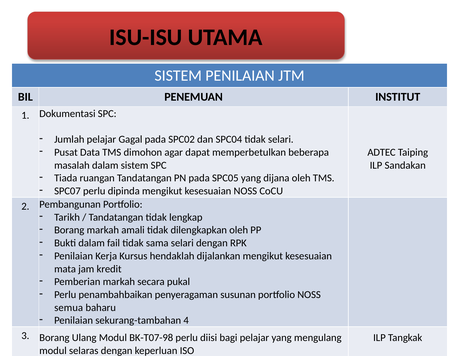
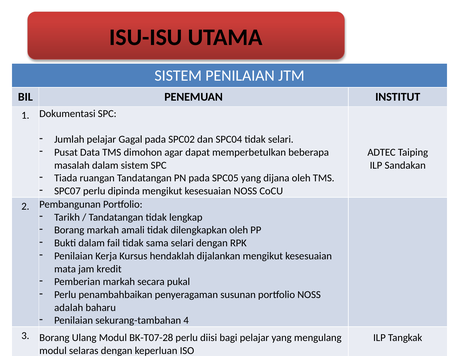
semua: semua -> adalah
BK-T07-98: BK-T07-98 -> BK-T07-28
